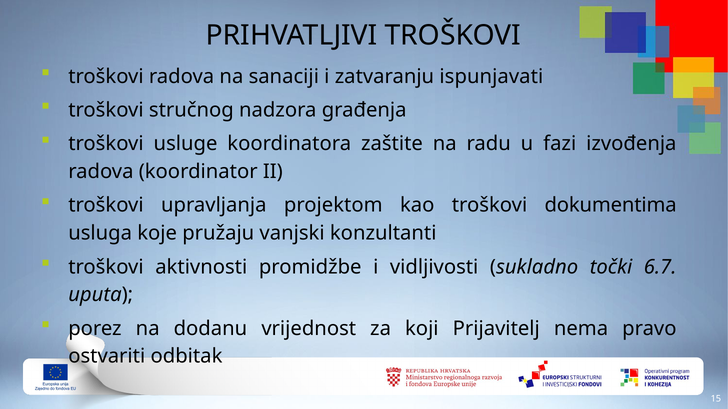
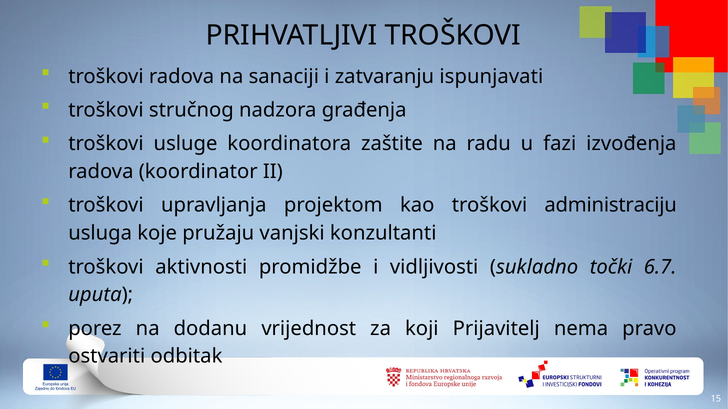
dokumentima: dokumentima -> administraciju
